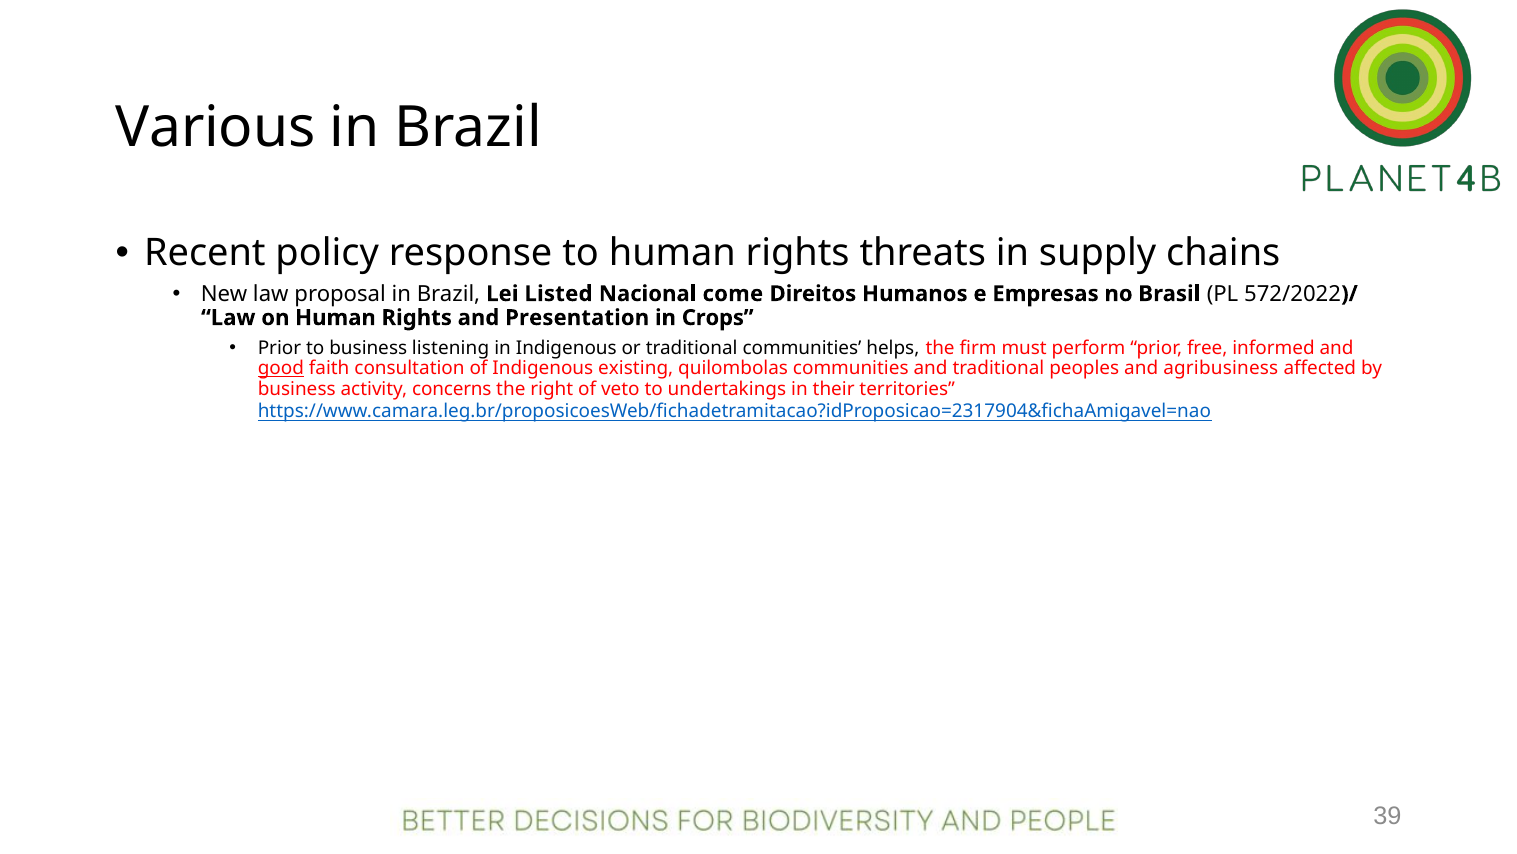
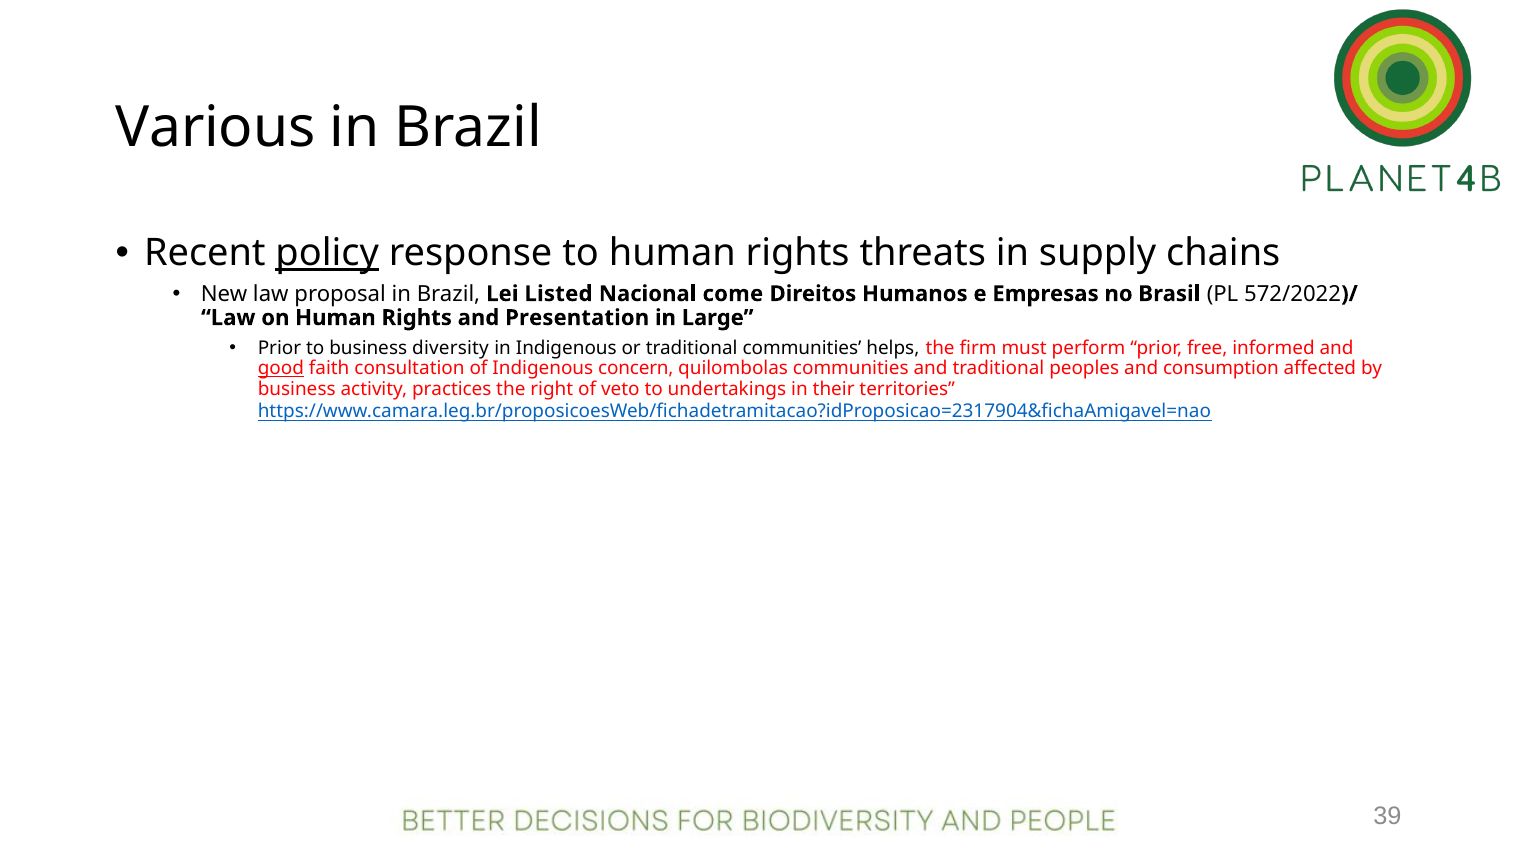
policy underline: none -> present
Crops: Crops -> Large
listening: listening -> diversity
existing: existing -> concern
agribusiness: agribusiness -> consumption
concerns: concerns -> practices
